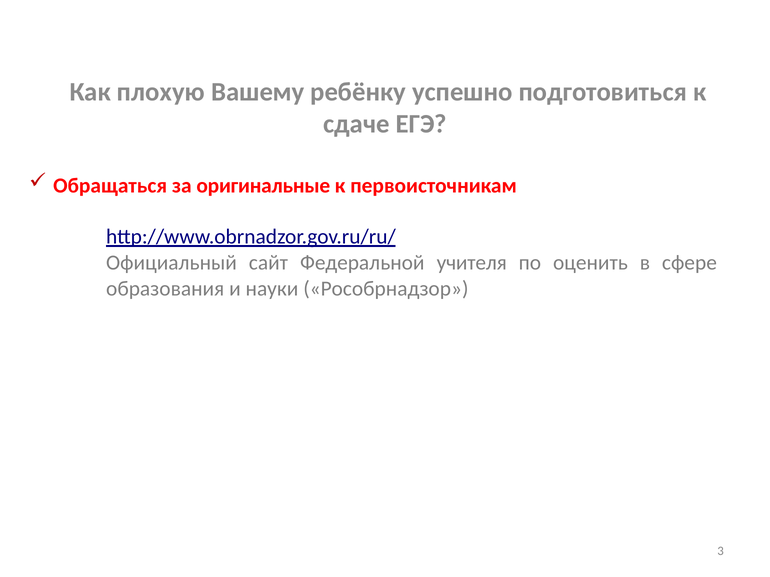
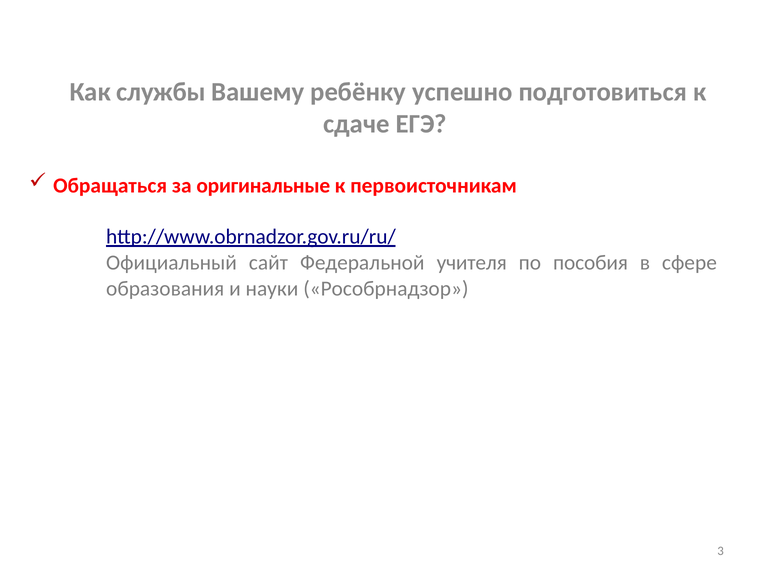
плохую: плохую -> службы
оценить: оценить -> пособия
